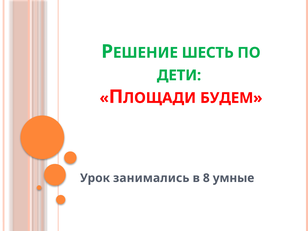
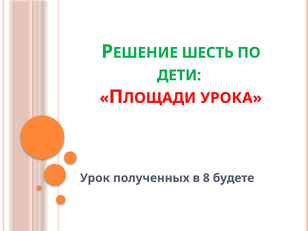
БУДЕМ: БУДЕМ -> УРОКА
занимались: занимались -> полученных
умные: умные -> будете
